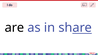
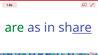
are colour: black -> green
